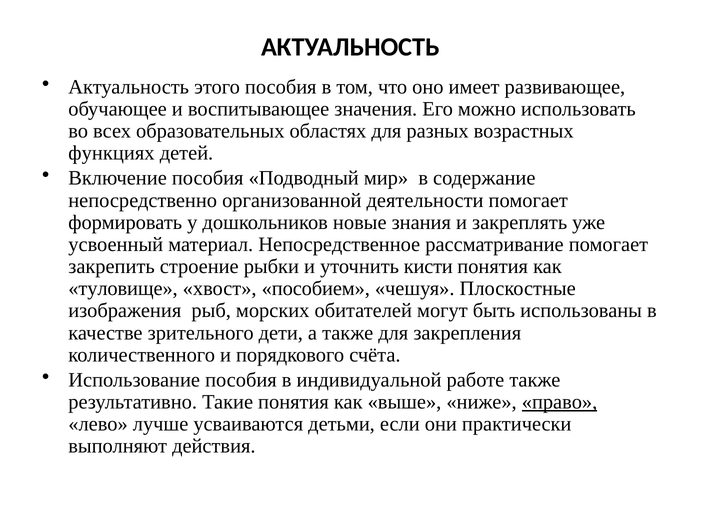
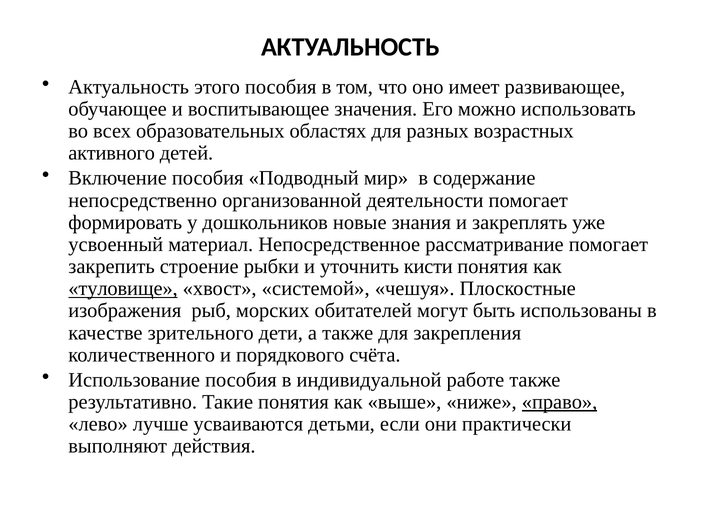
функциях: функциях -> активного
туловище underline: none -> present
пособием: пособием -> системой
